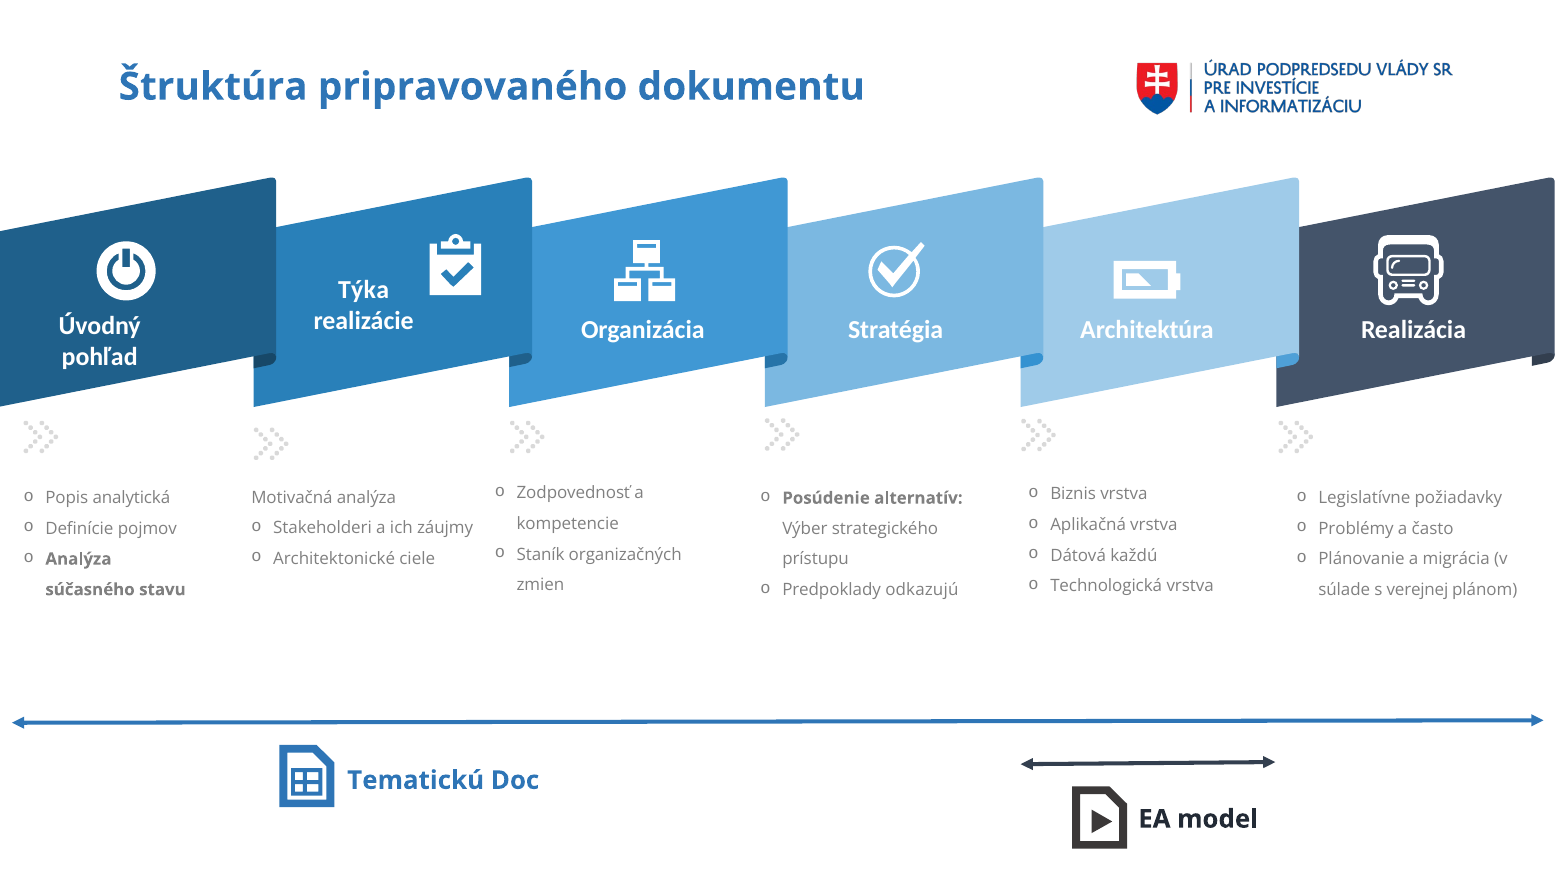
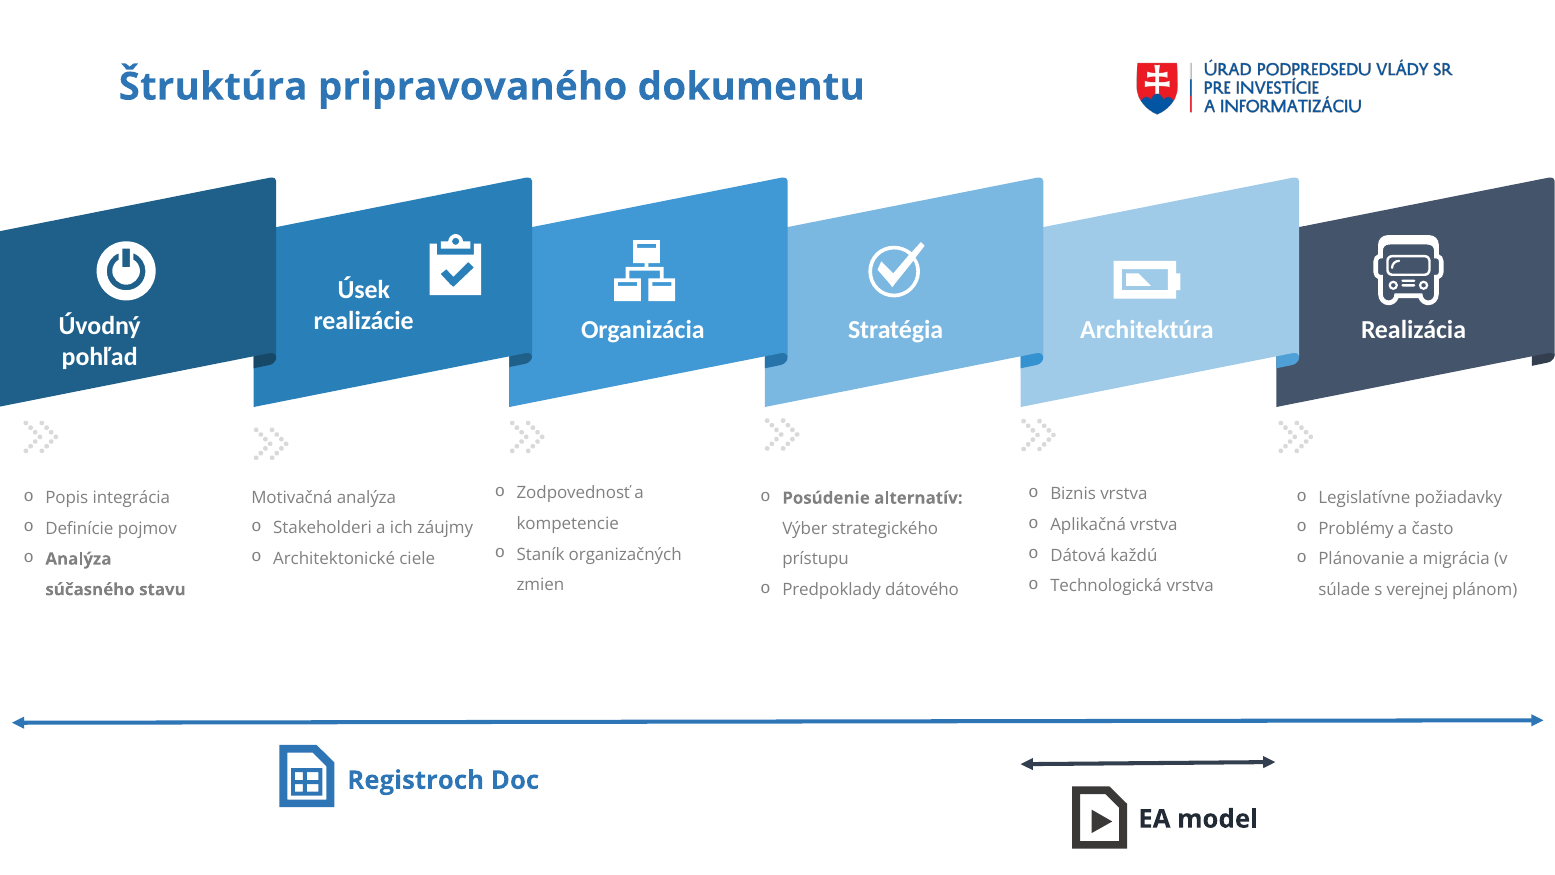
Týka: Týka -> Úsek
analytická: analytická -> integrácia
odkazujú: odkazujú -> dátového
Tematickú: Tematickú -> Registroch
